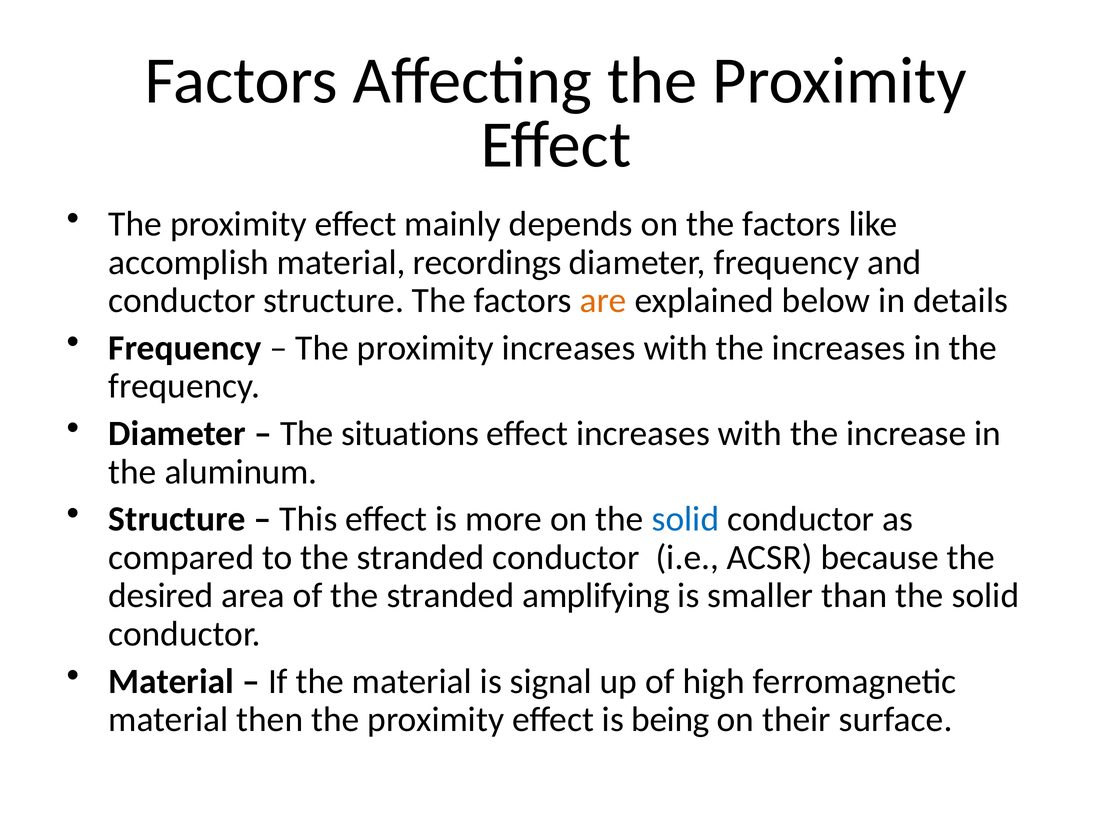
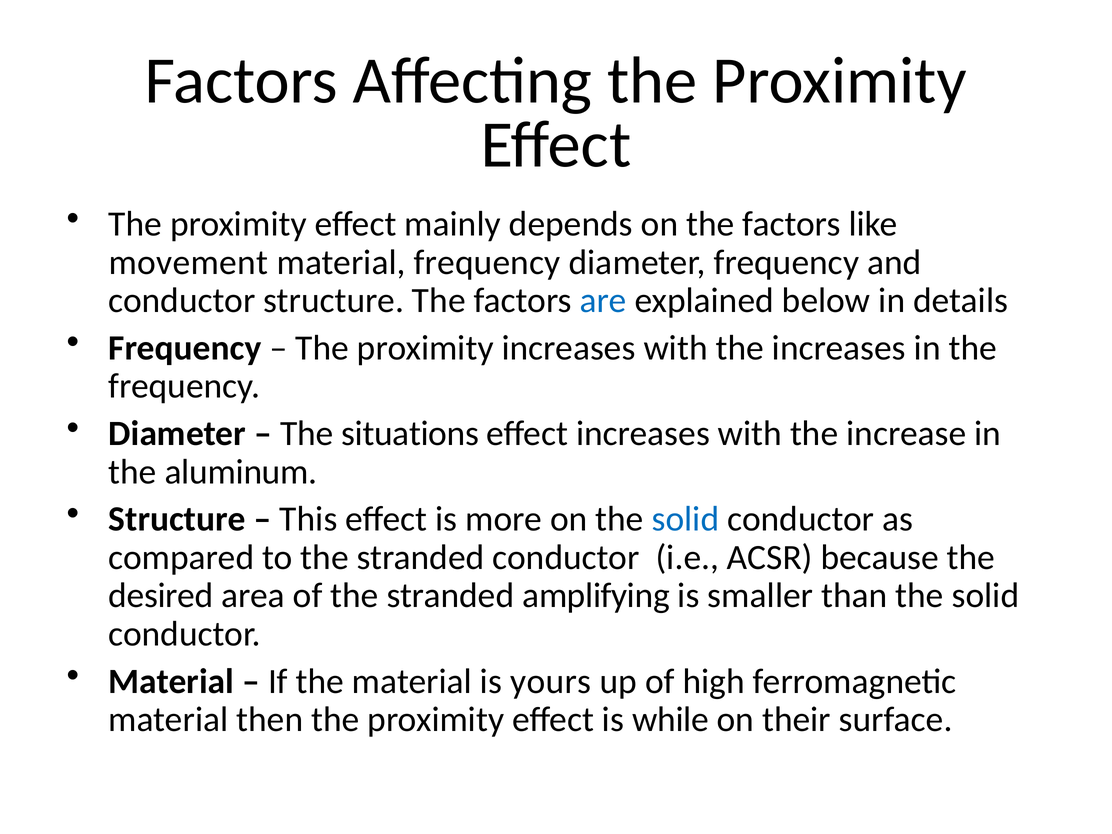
accomplish: accomplish -> movement
material recordings: recordings -> frequency
are colour: orange -> blue
signal: signal -> yours
being: being -> while
